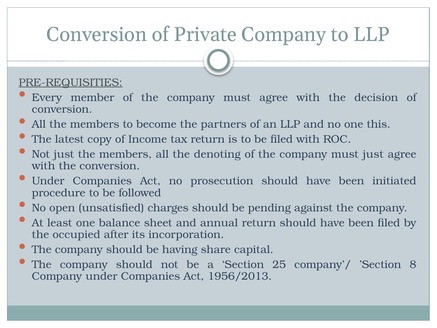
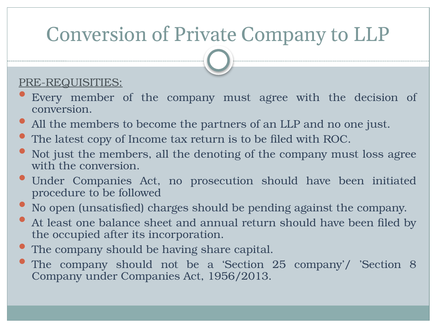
one this: this -> just
must just: just -> loss
